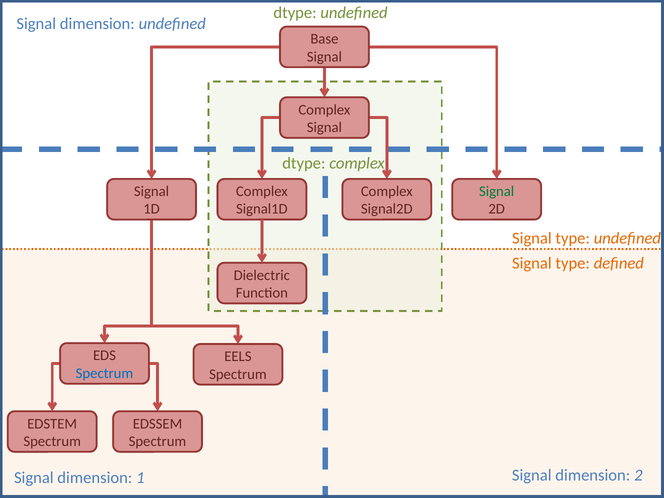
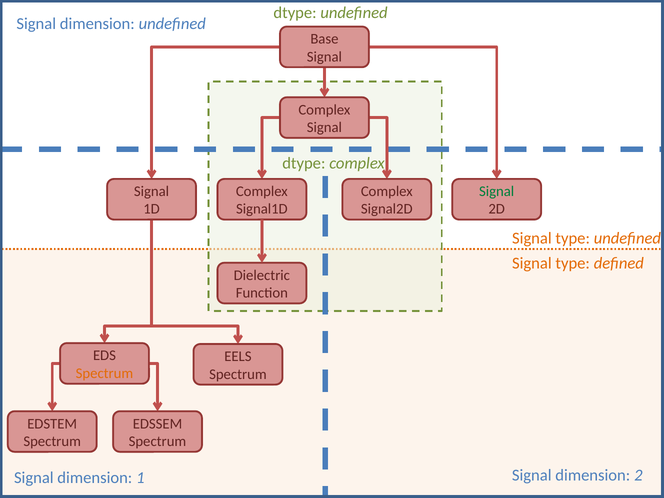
Spectrum at (104, 373) colour: blue -> orange
